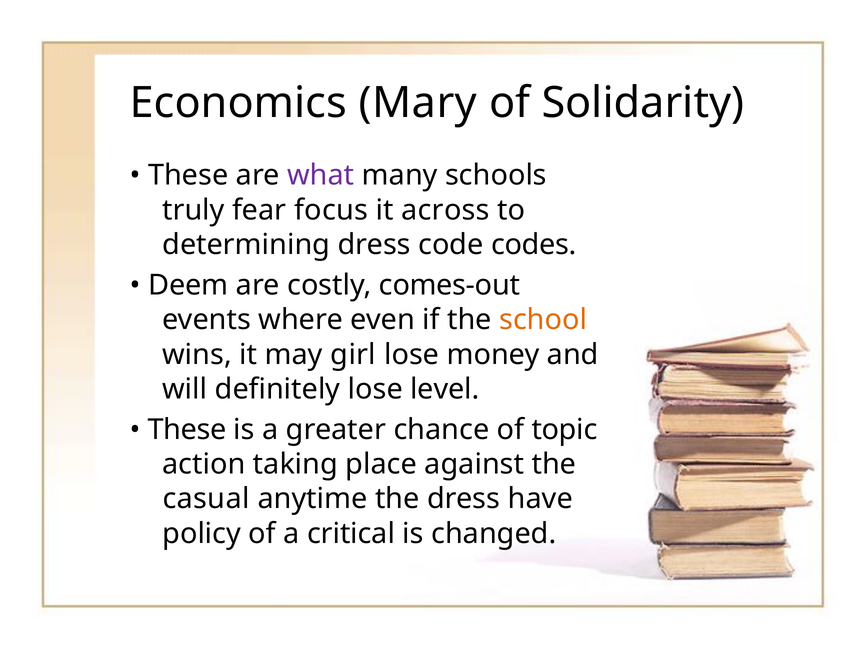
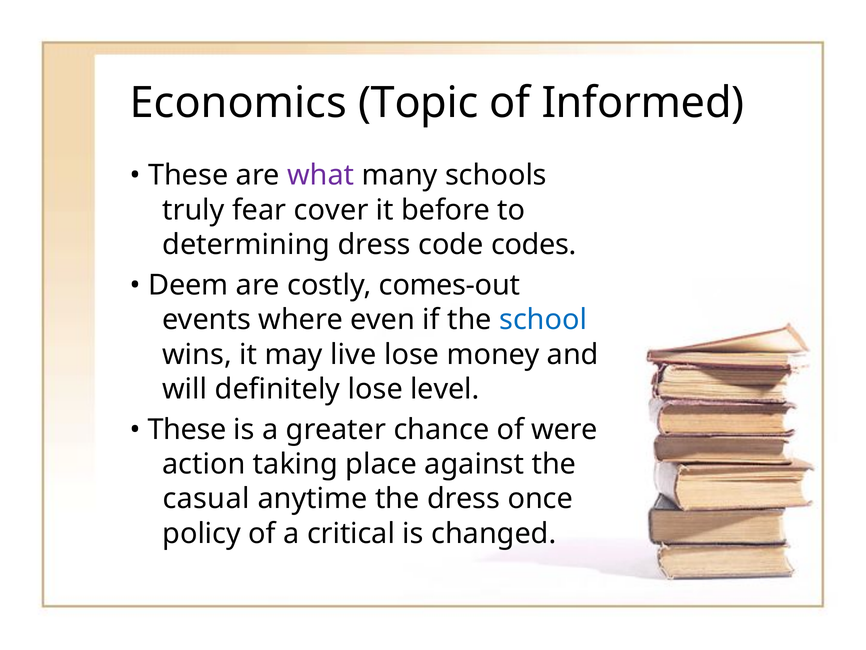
Mary: Mary -> Topic
Solidarity: Solidarity -> Informed
focus: focus -> cover
across: across -> before
school colour: orange -> blue
girl: girl -> live
topic: topic -> were
have: have -> once
